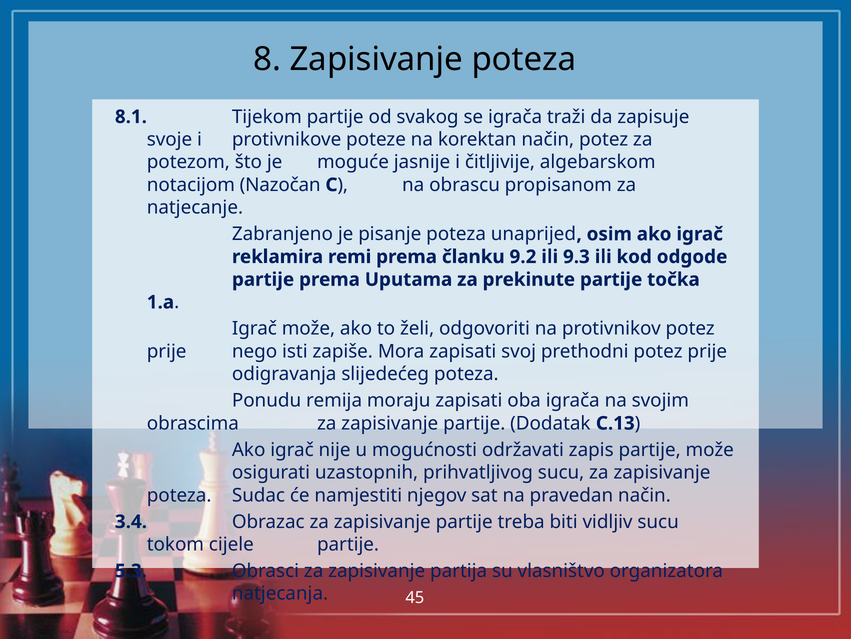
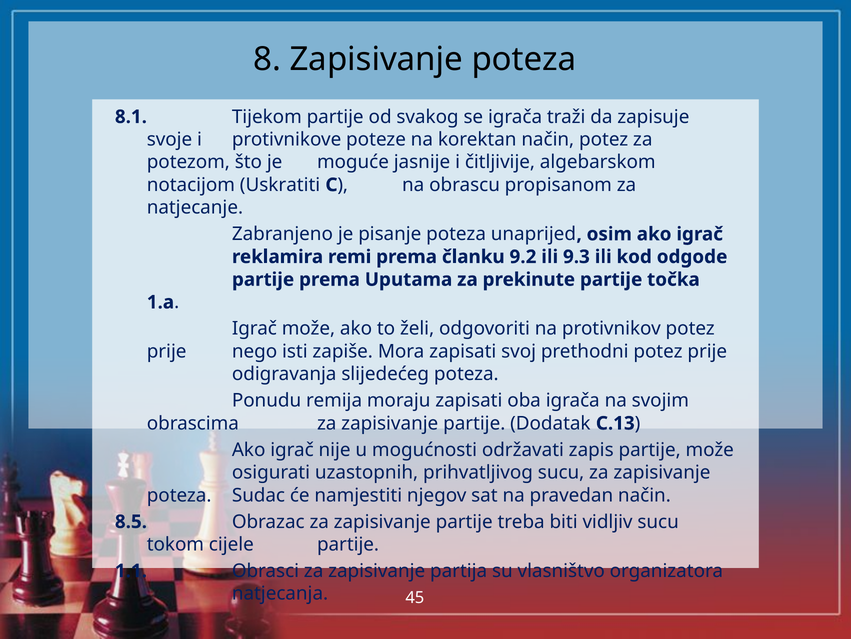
Nazočan: Nazočan -> Uskratiti
3.4: 3.4 -> 8.5
5.3: 5.3 -> 1.1
